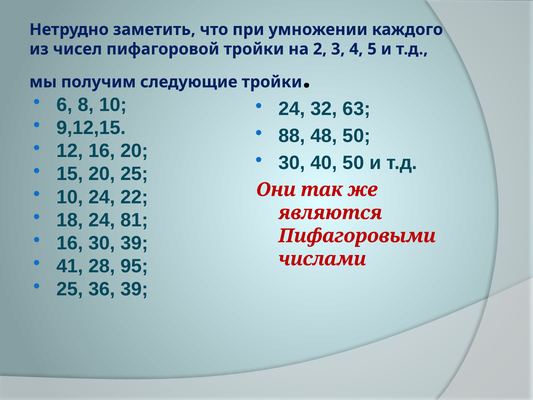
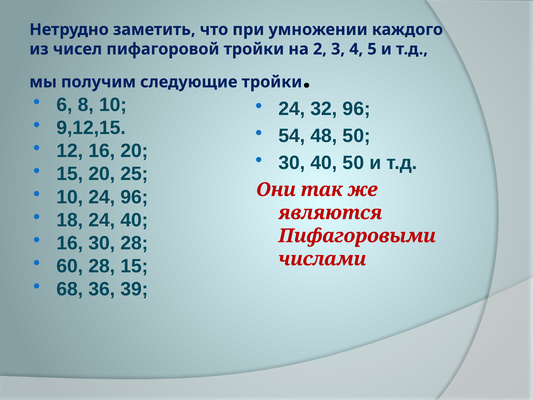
32 63: 63 -> 96
88: 88 -> 54
24 22: 22 -> 96
24 81: 81 -> 40
30 39: 39 -> 28
41: 41 -> 60
28 95: 95 -> 15
25 at (70, 289): 25 -> 68
